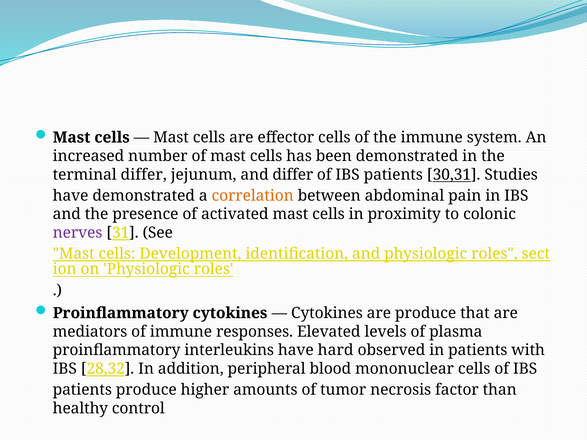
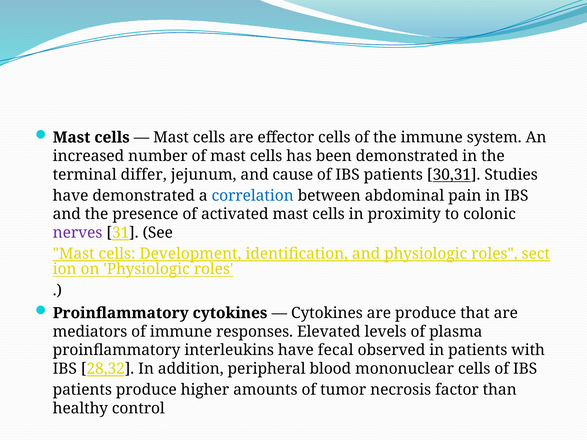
and differ: differ -> cause
correlation colour: orange -> blue
hard: hard -> fecal
